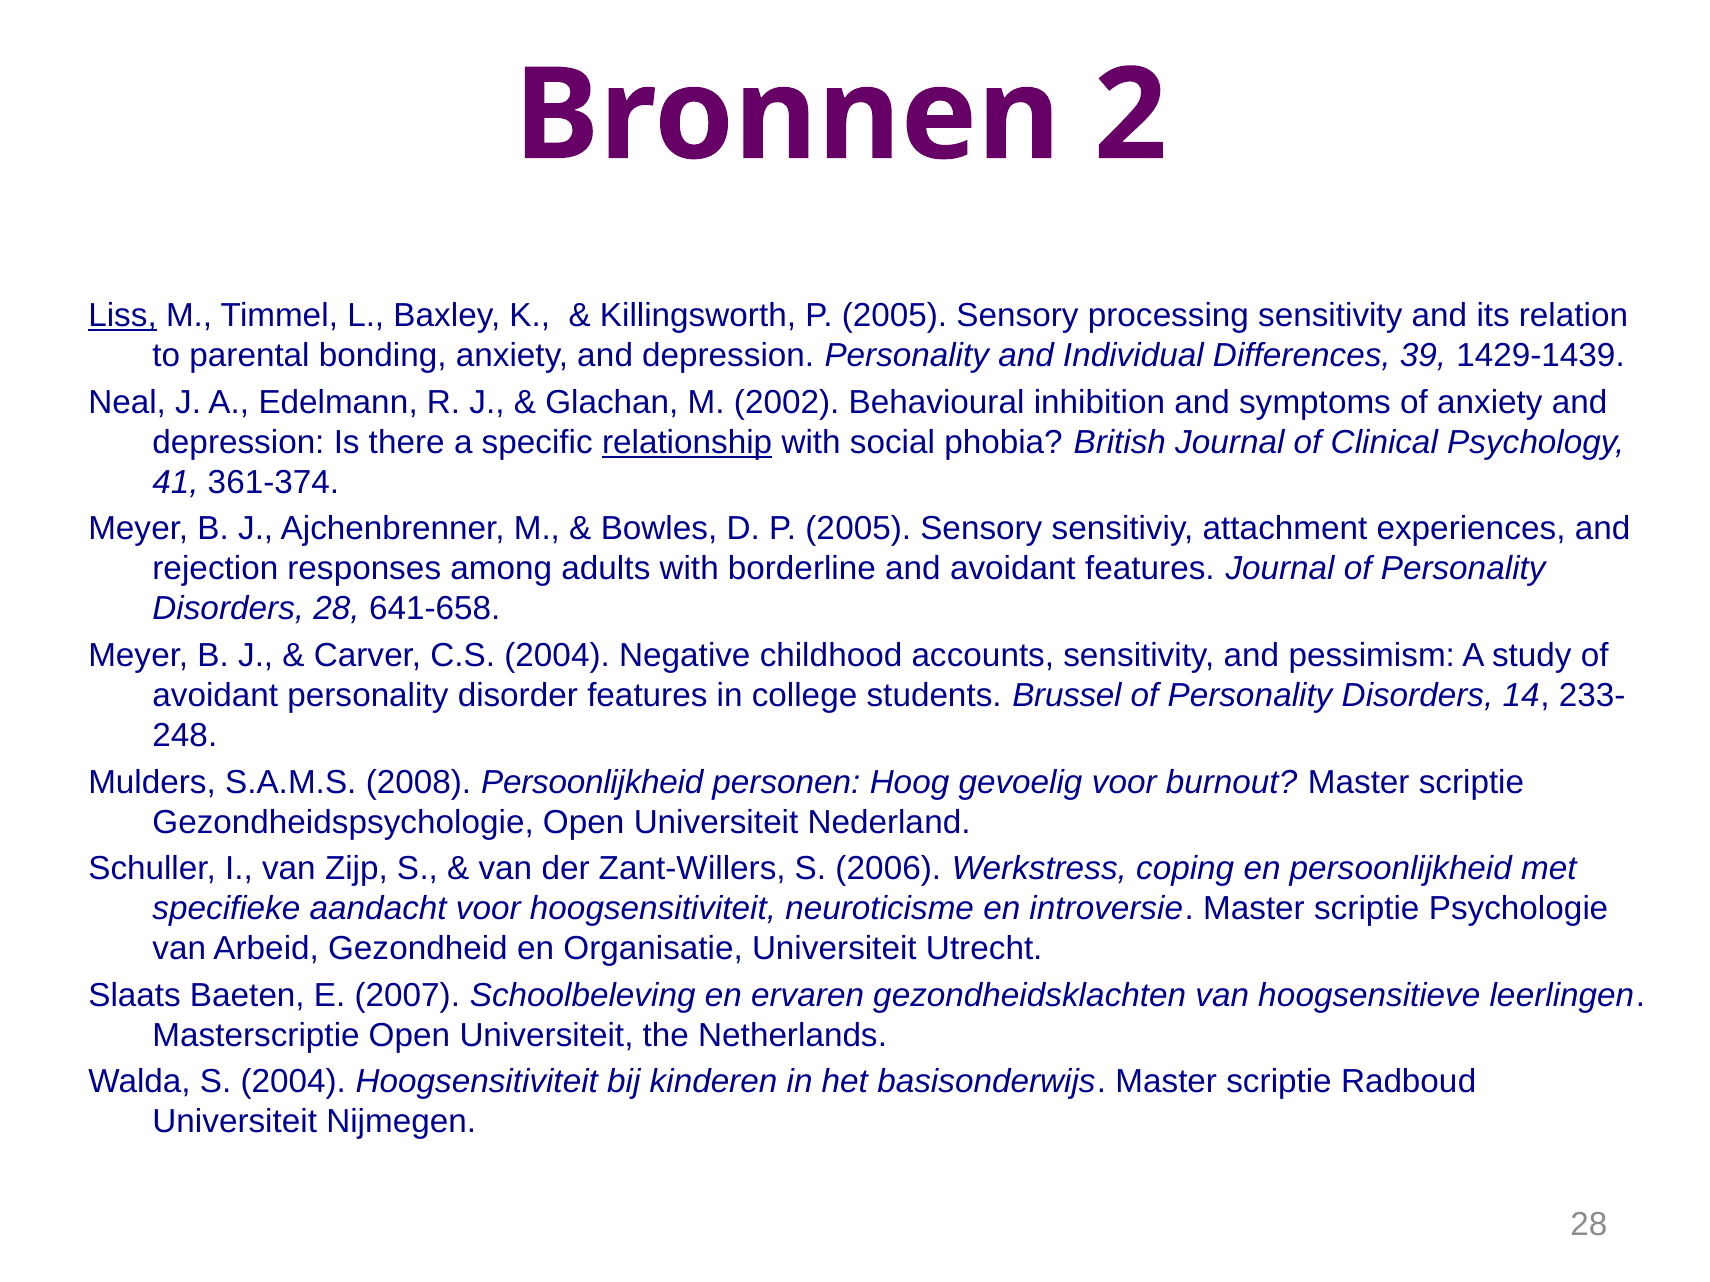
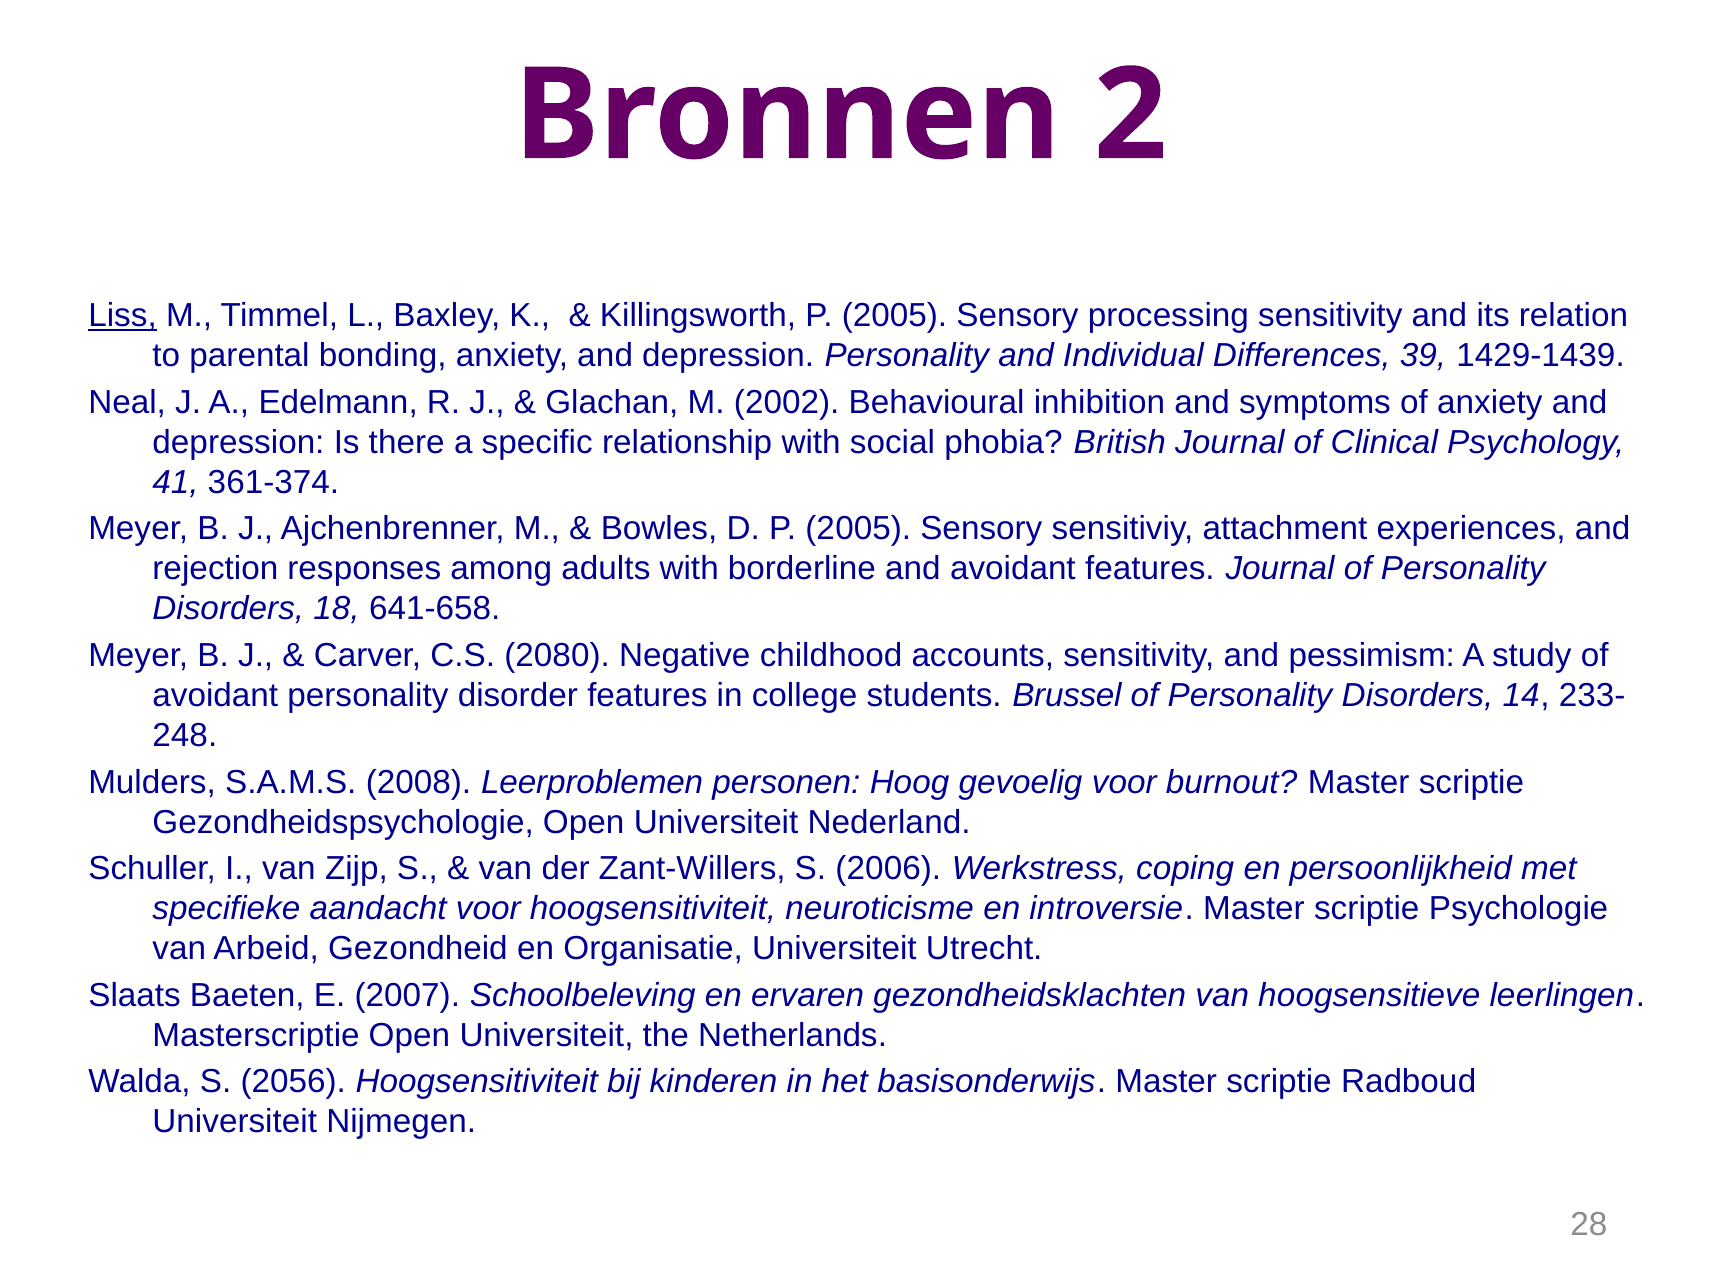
relationship underline: present -> none
Disorders 28: 28 -> 18
C.S 2004: 2004 -> 2080
2008 Persoonlijkheid: Persoonlijkheid -> Leerproblemen
S 2004: 2004 -> 2056
